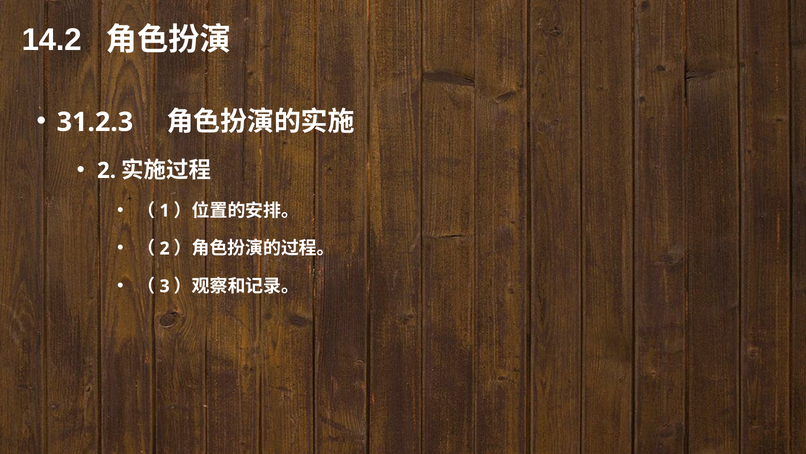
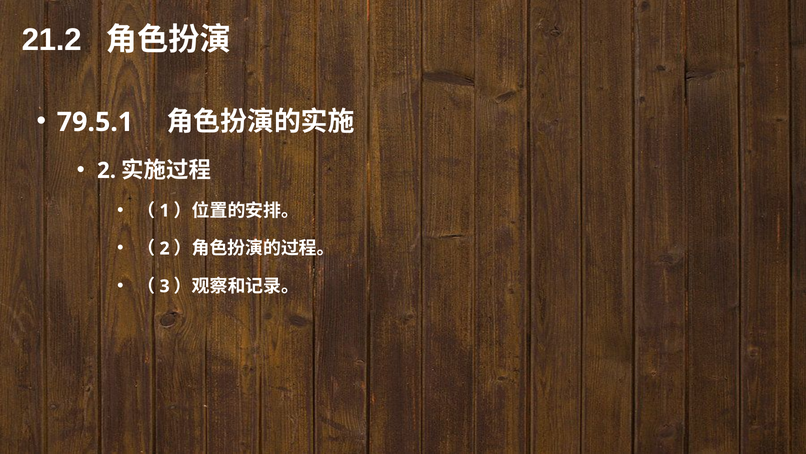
14.2: 14.2 -> 21.2
31.2.3: 31.2.3 -> 79.5.1
